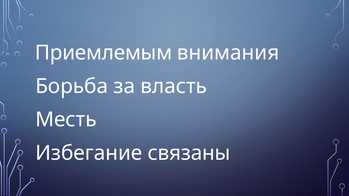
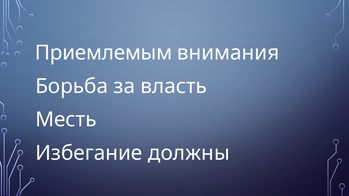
связаны: связаны -> должны
